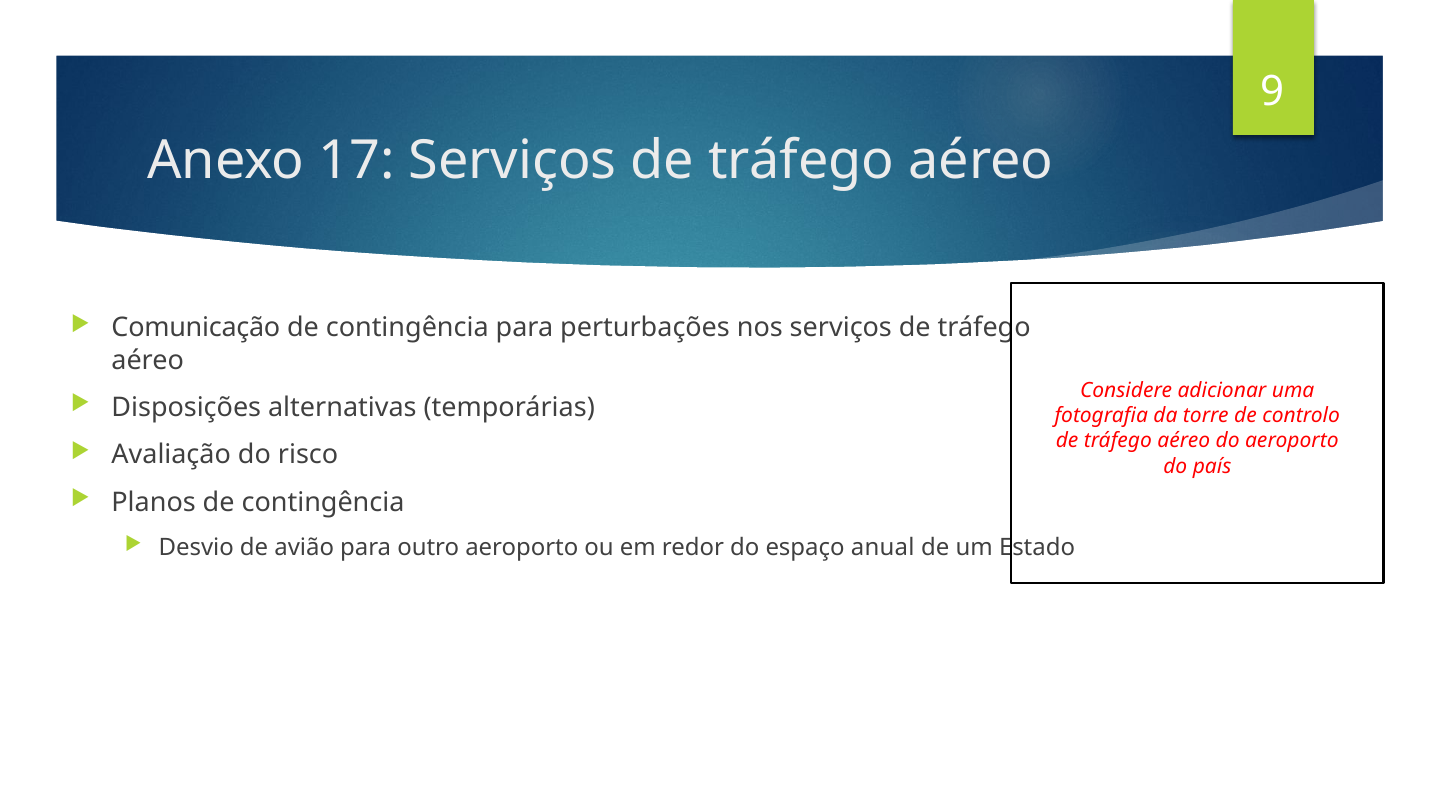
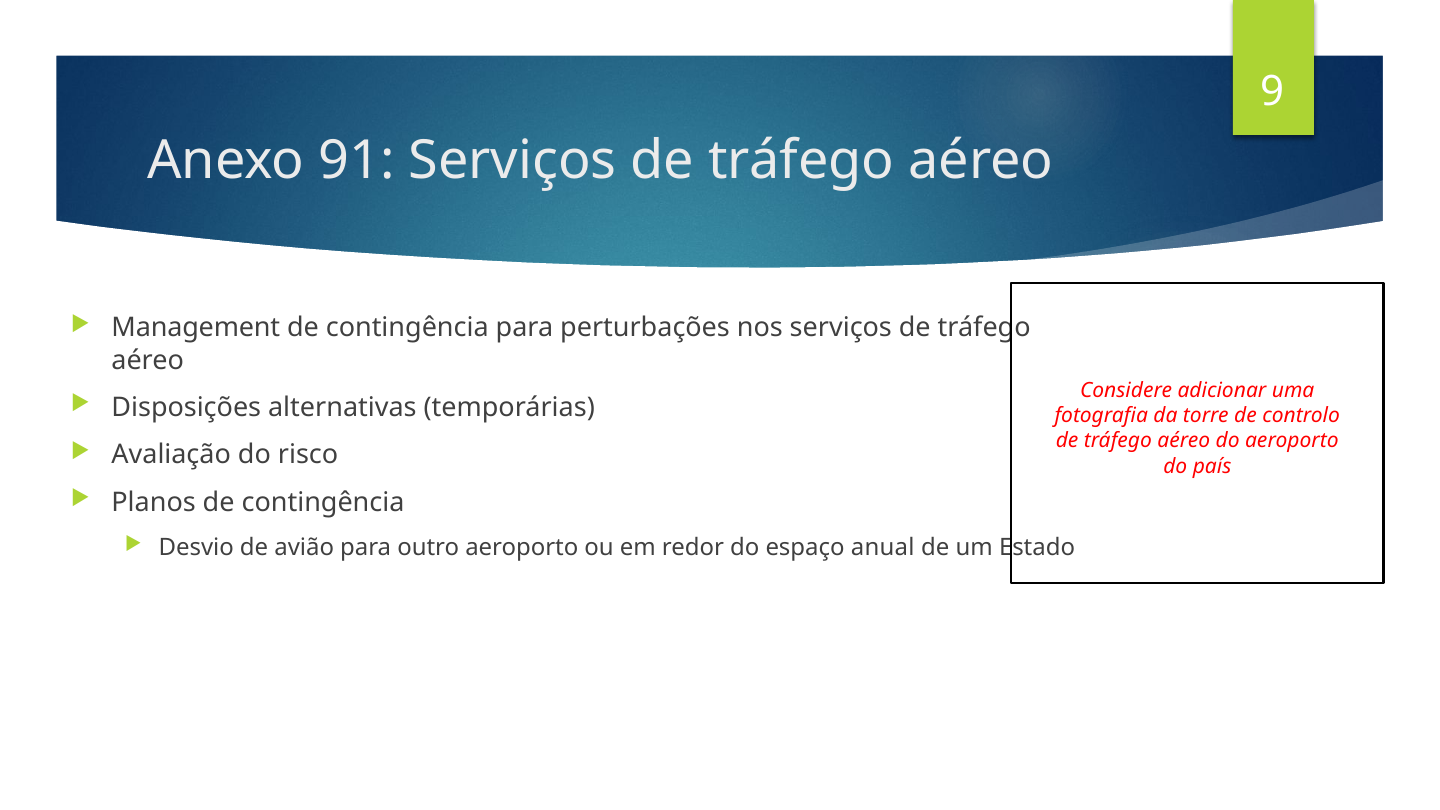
17: 17 -> 91
Comunicação: Comunicação -> Management
